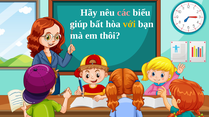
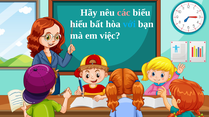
giúp: giúp -> hiểu
với colour: yellow -> light blue
thôi: thôi -> việc
